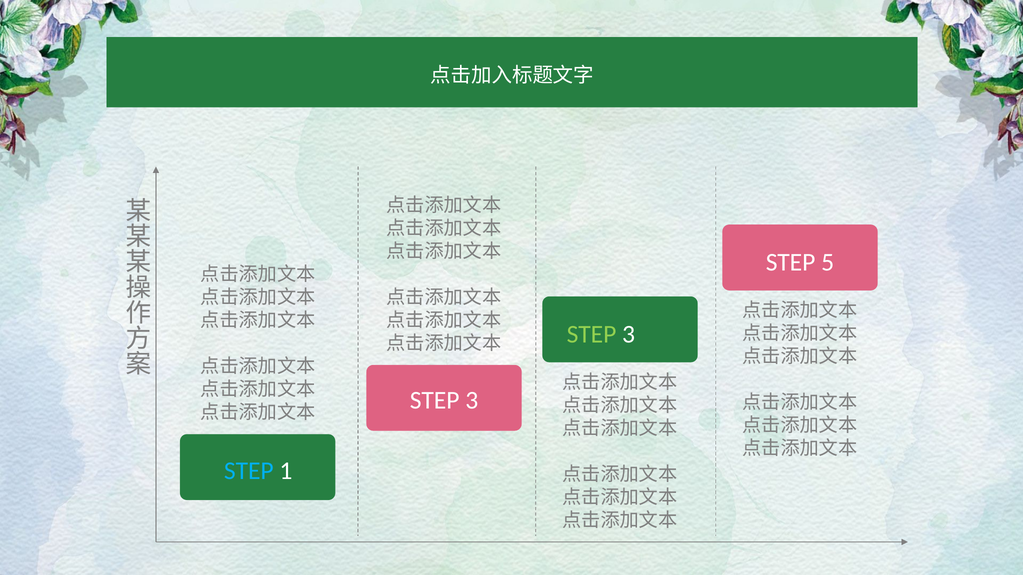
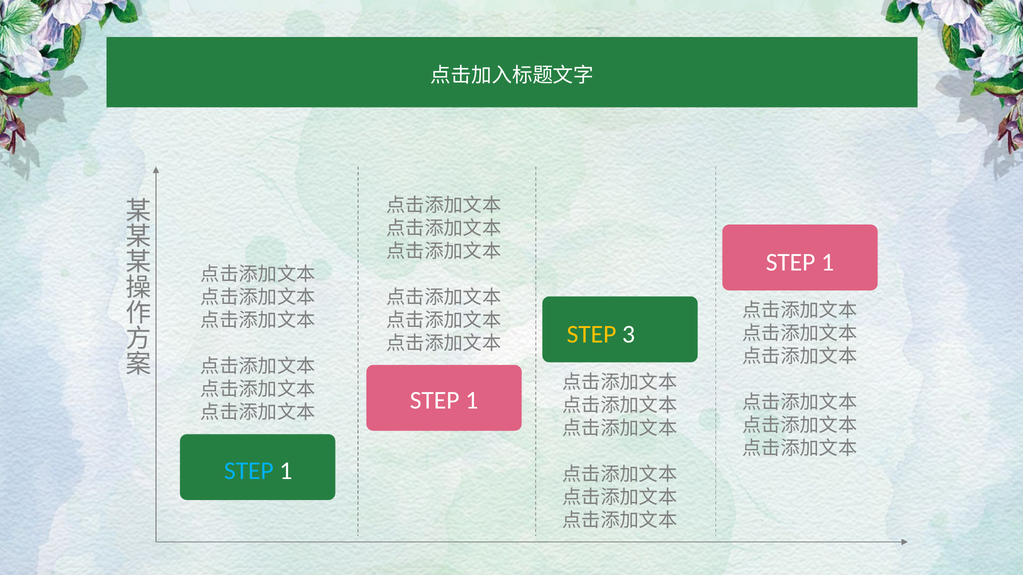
5 at (828, 263): 5 -> 1
STEP at (591, 335) colour: light green -> yellow
3 at (472, 401): 3 -> 1
